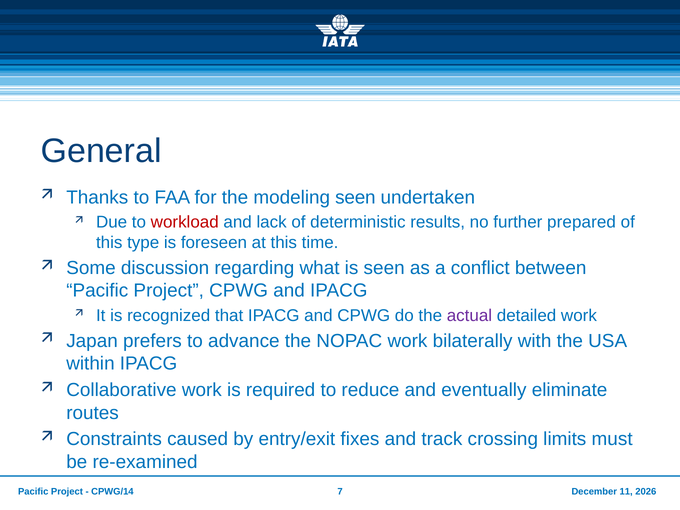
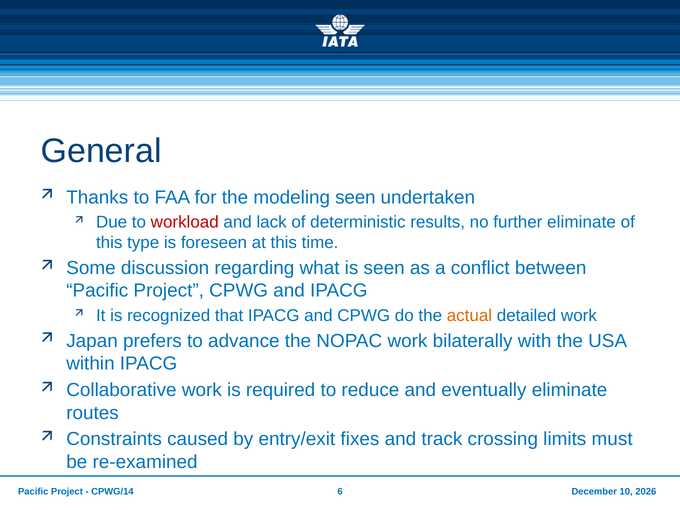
further prepared: prepared -> eliminate
actual colour: purple -> orange
7: 7 -> 6
11: 11 -> 10
